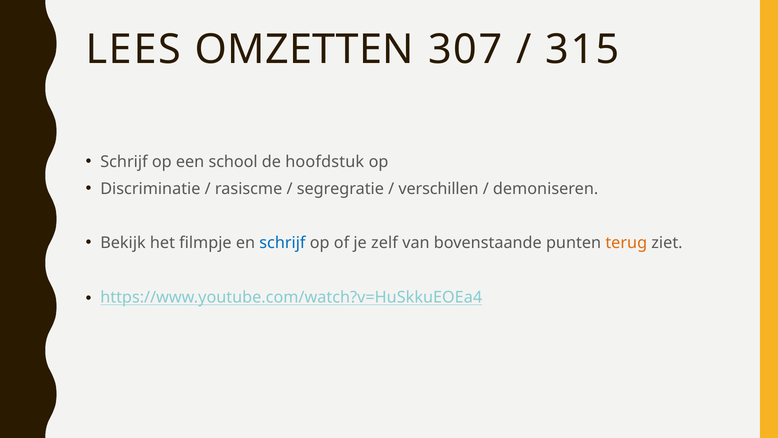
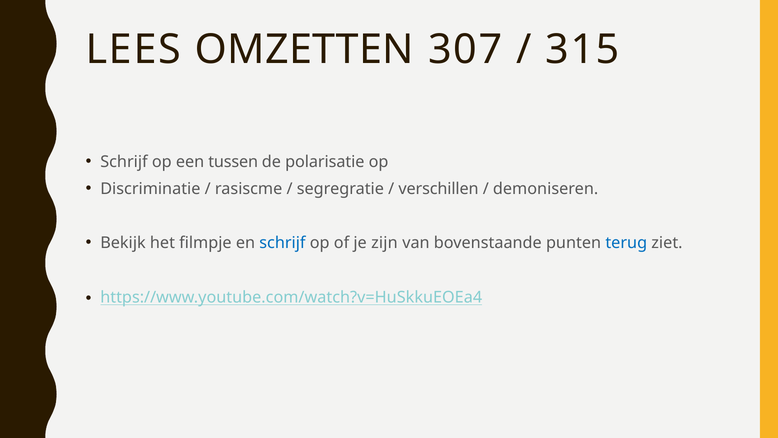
school: school -> tussen
hoofdstuk: hoofdstuk -> polarisatie
zelf: zelf -> zijn
terug colour: orange -> blue
